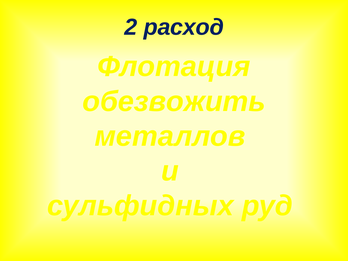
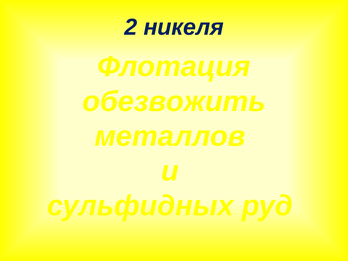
расход: расход -> никеля
